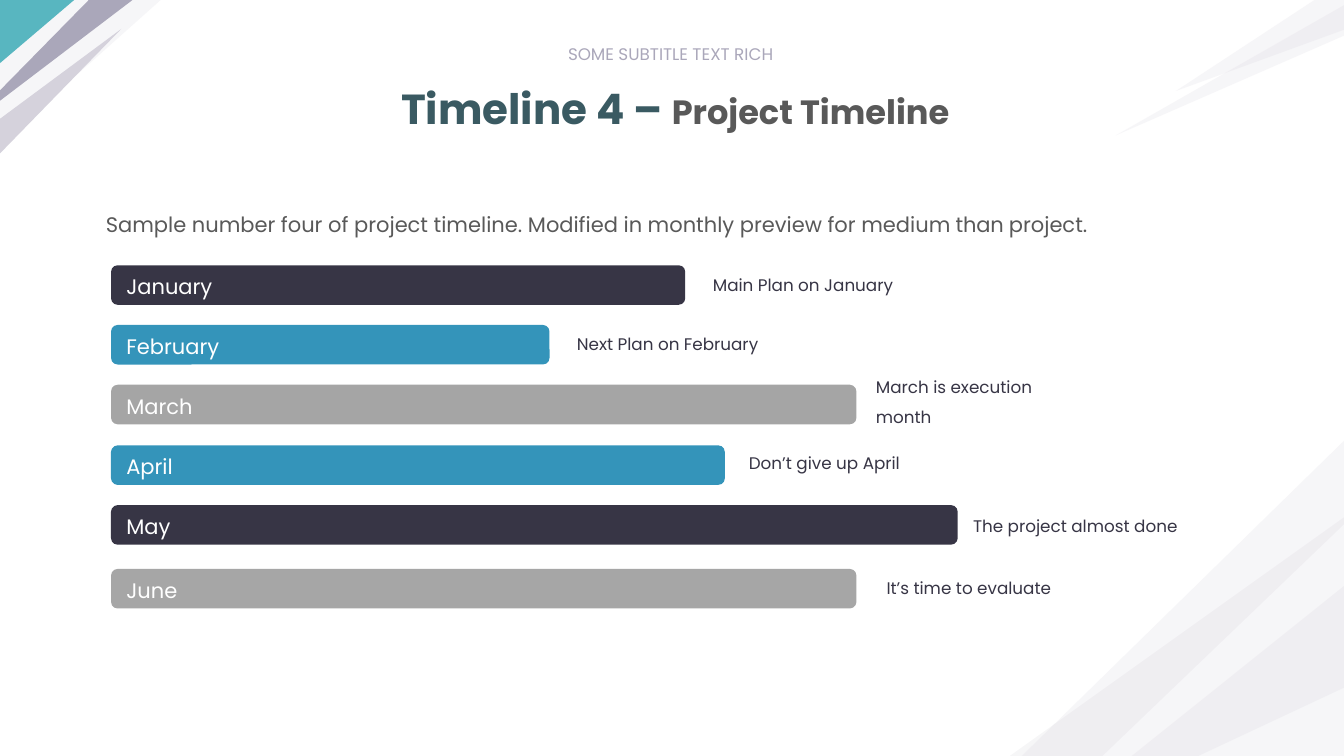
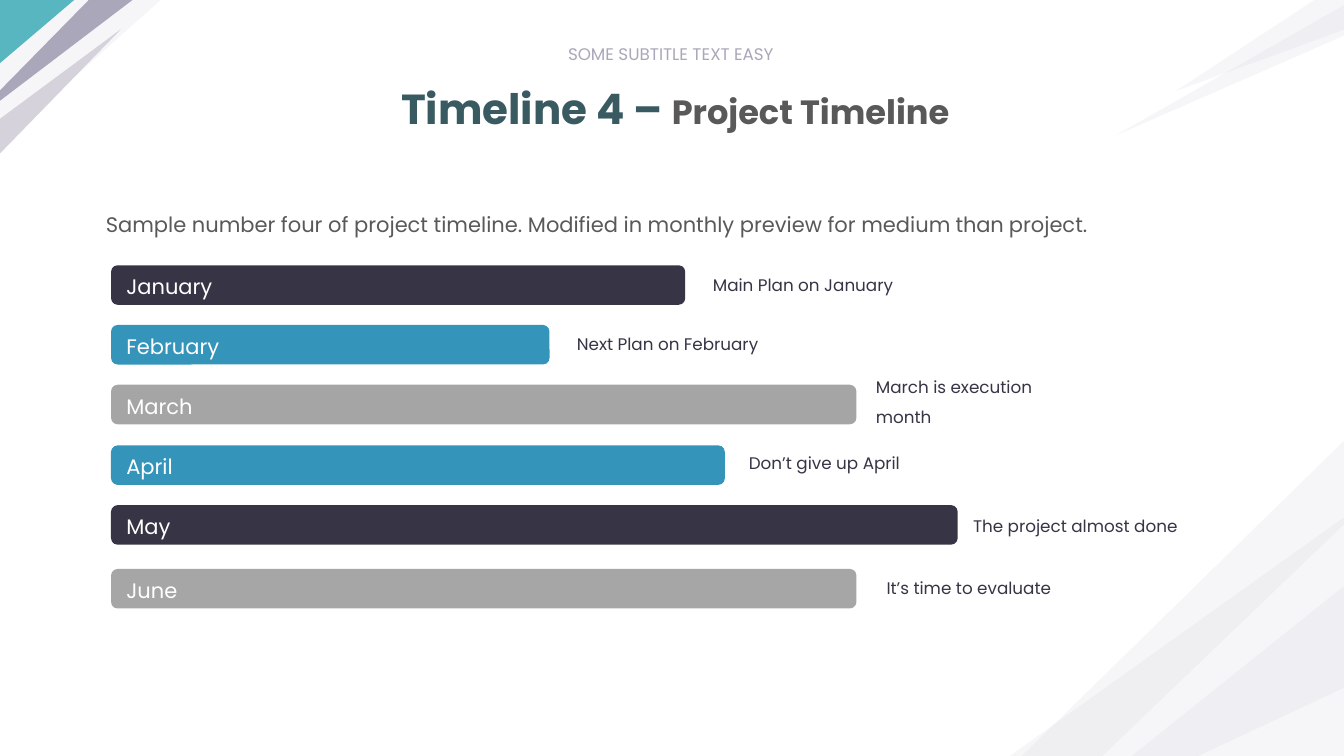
RICH: RICH -> EASY
